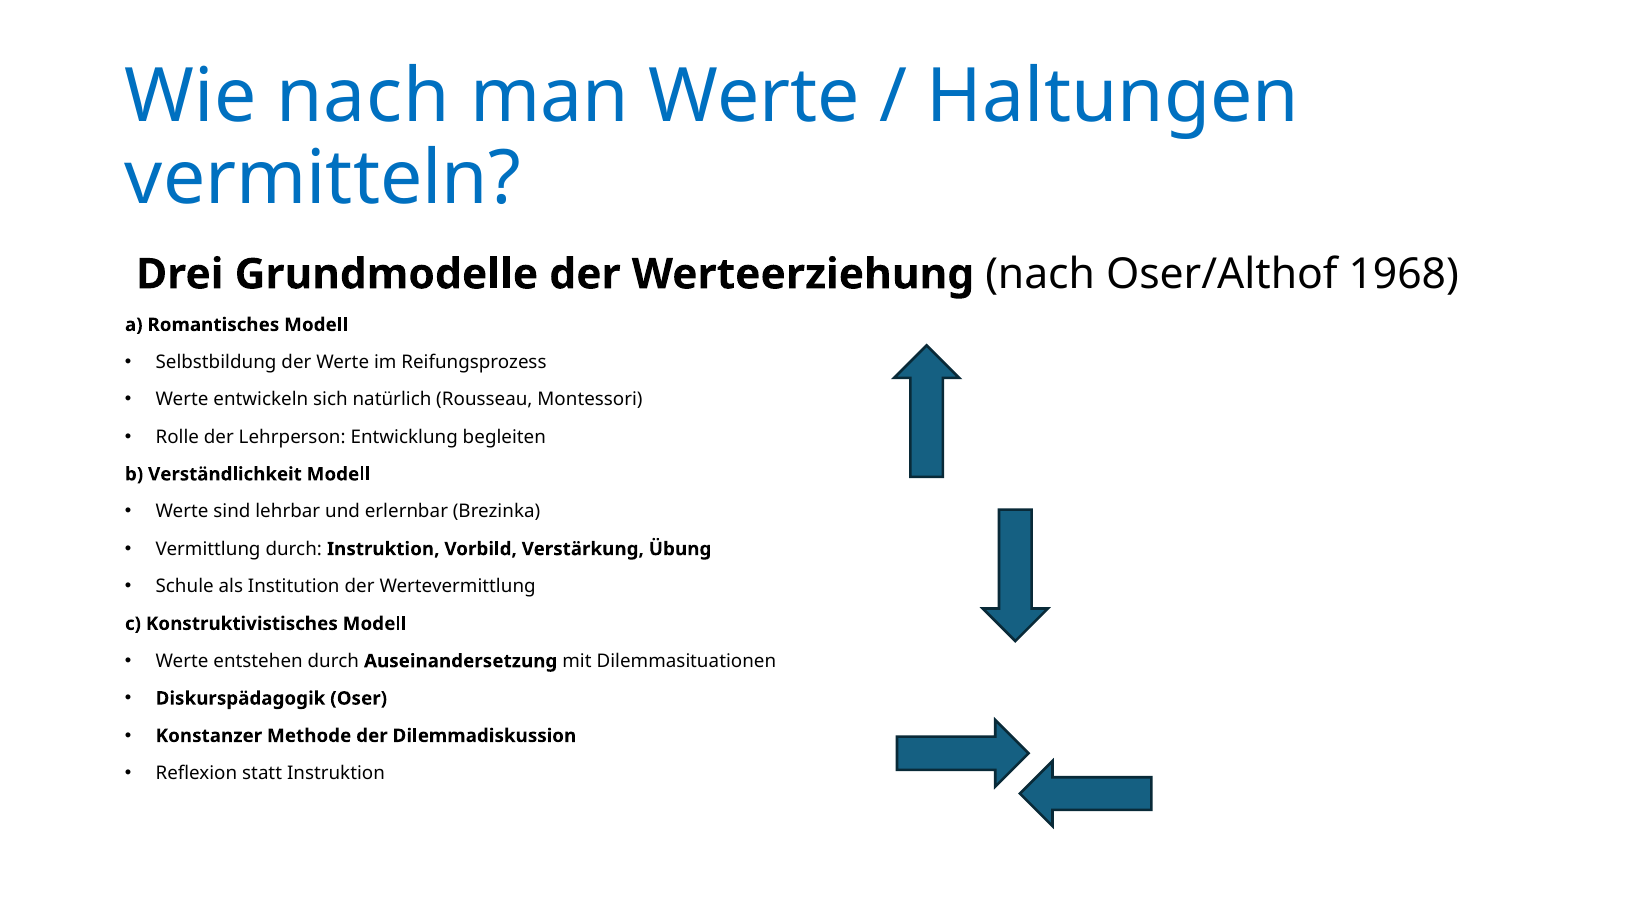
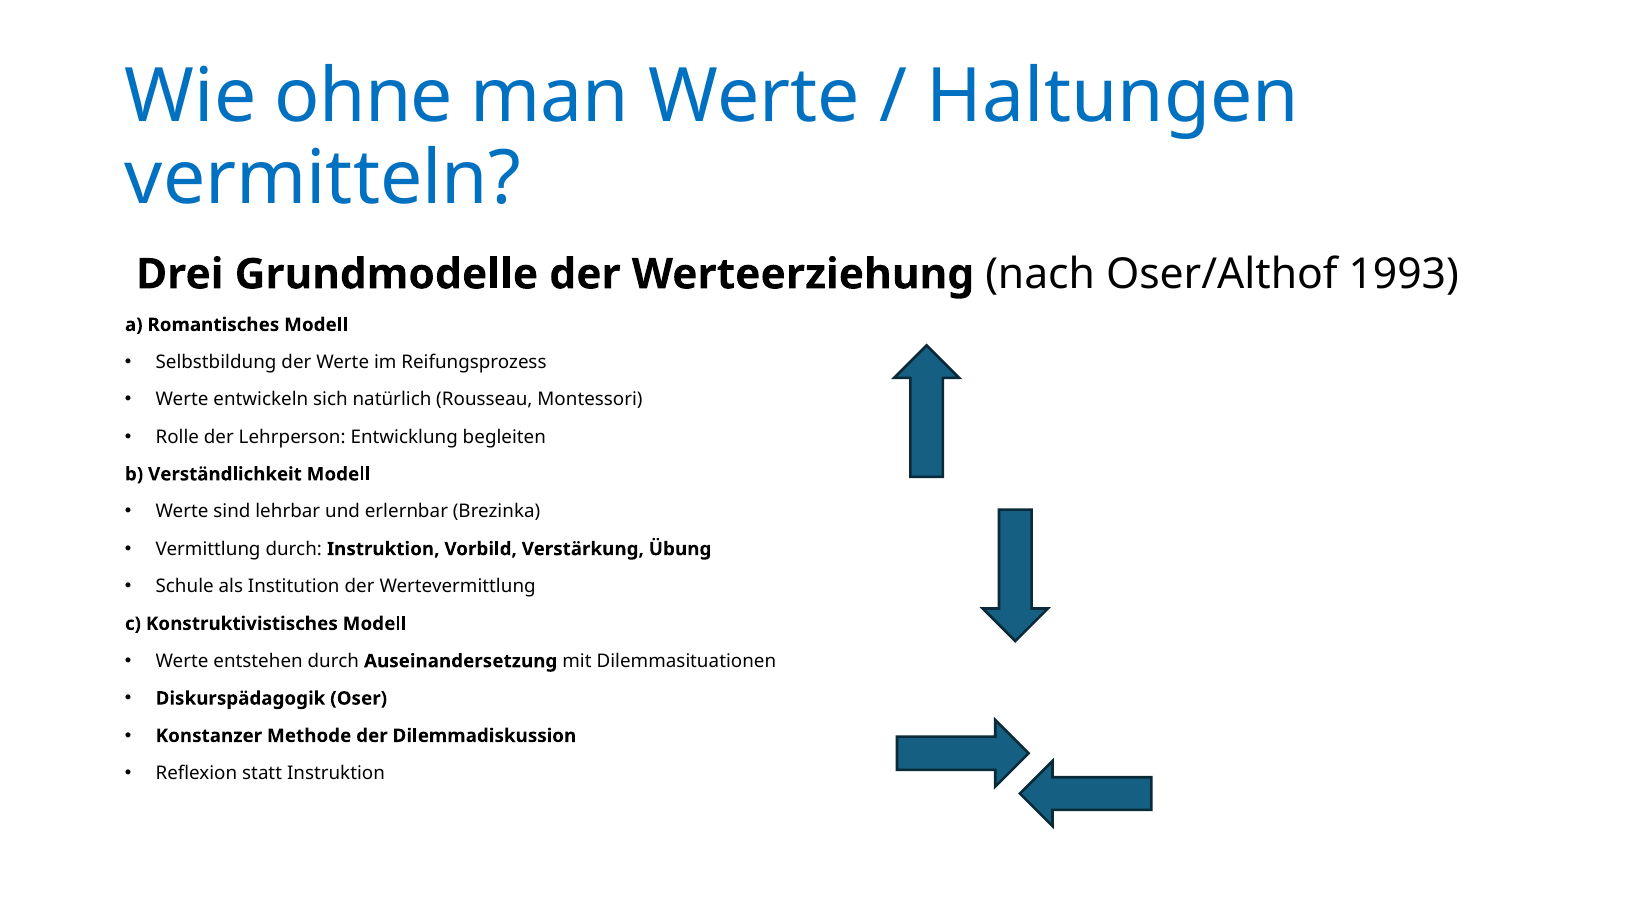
Wie nach: nach -> ohne
1968: 1968 -> 1993
